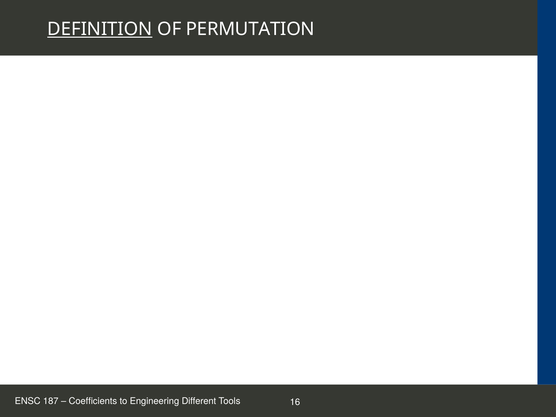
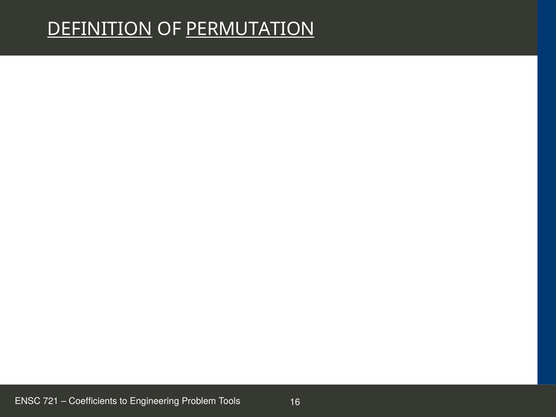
PERMUTATION underline: none -> present
187: 187 -> 721
Different: Different -> Problem
